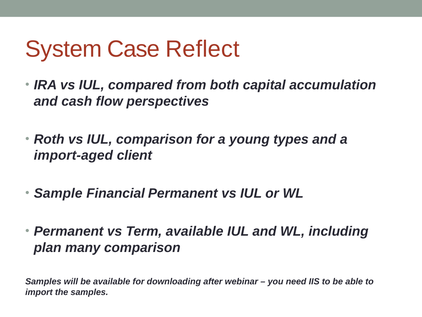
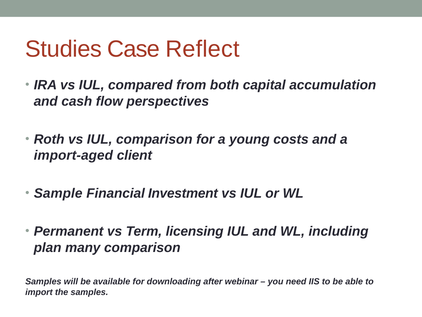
System: System -> Studies
types: types -> costs
Financial Permanent: Permanent -> Investment
Term available: available -> licensing
